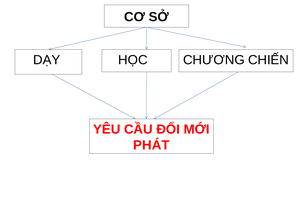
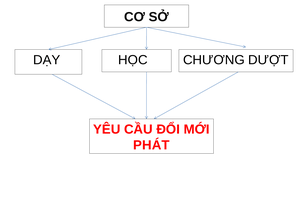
CHIẾN: CHIẾN -> DƯỢT
